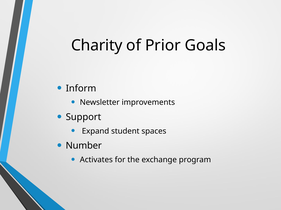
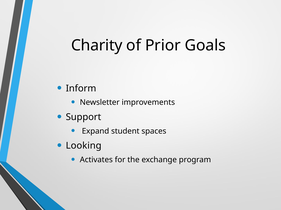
Number: Number -> Looking
